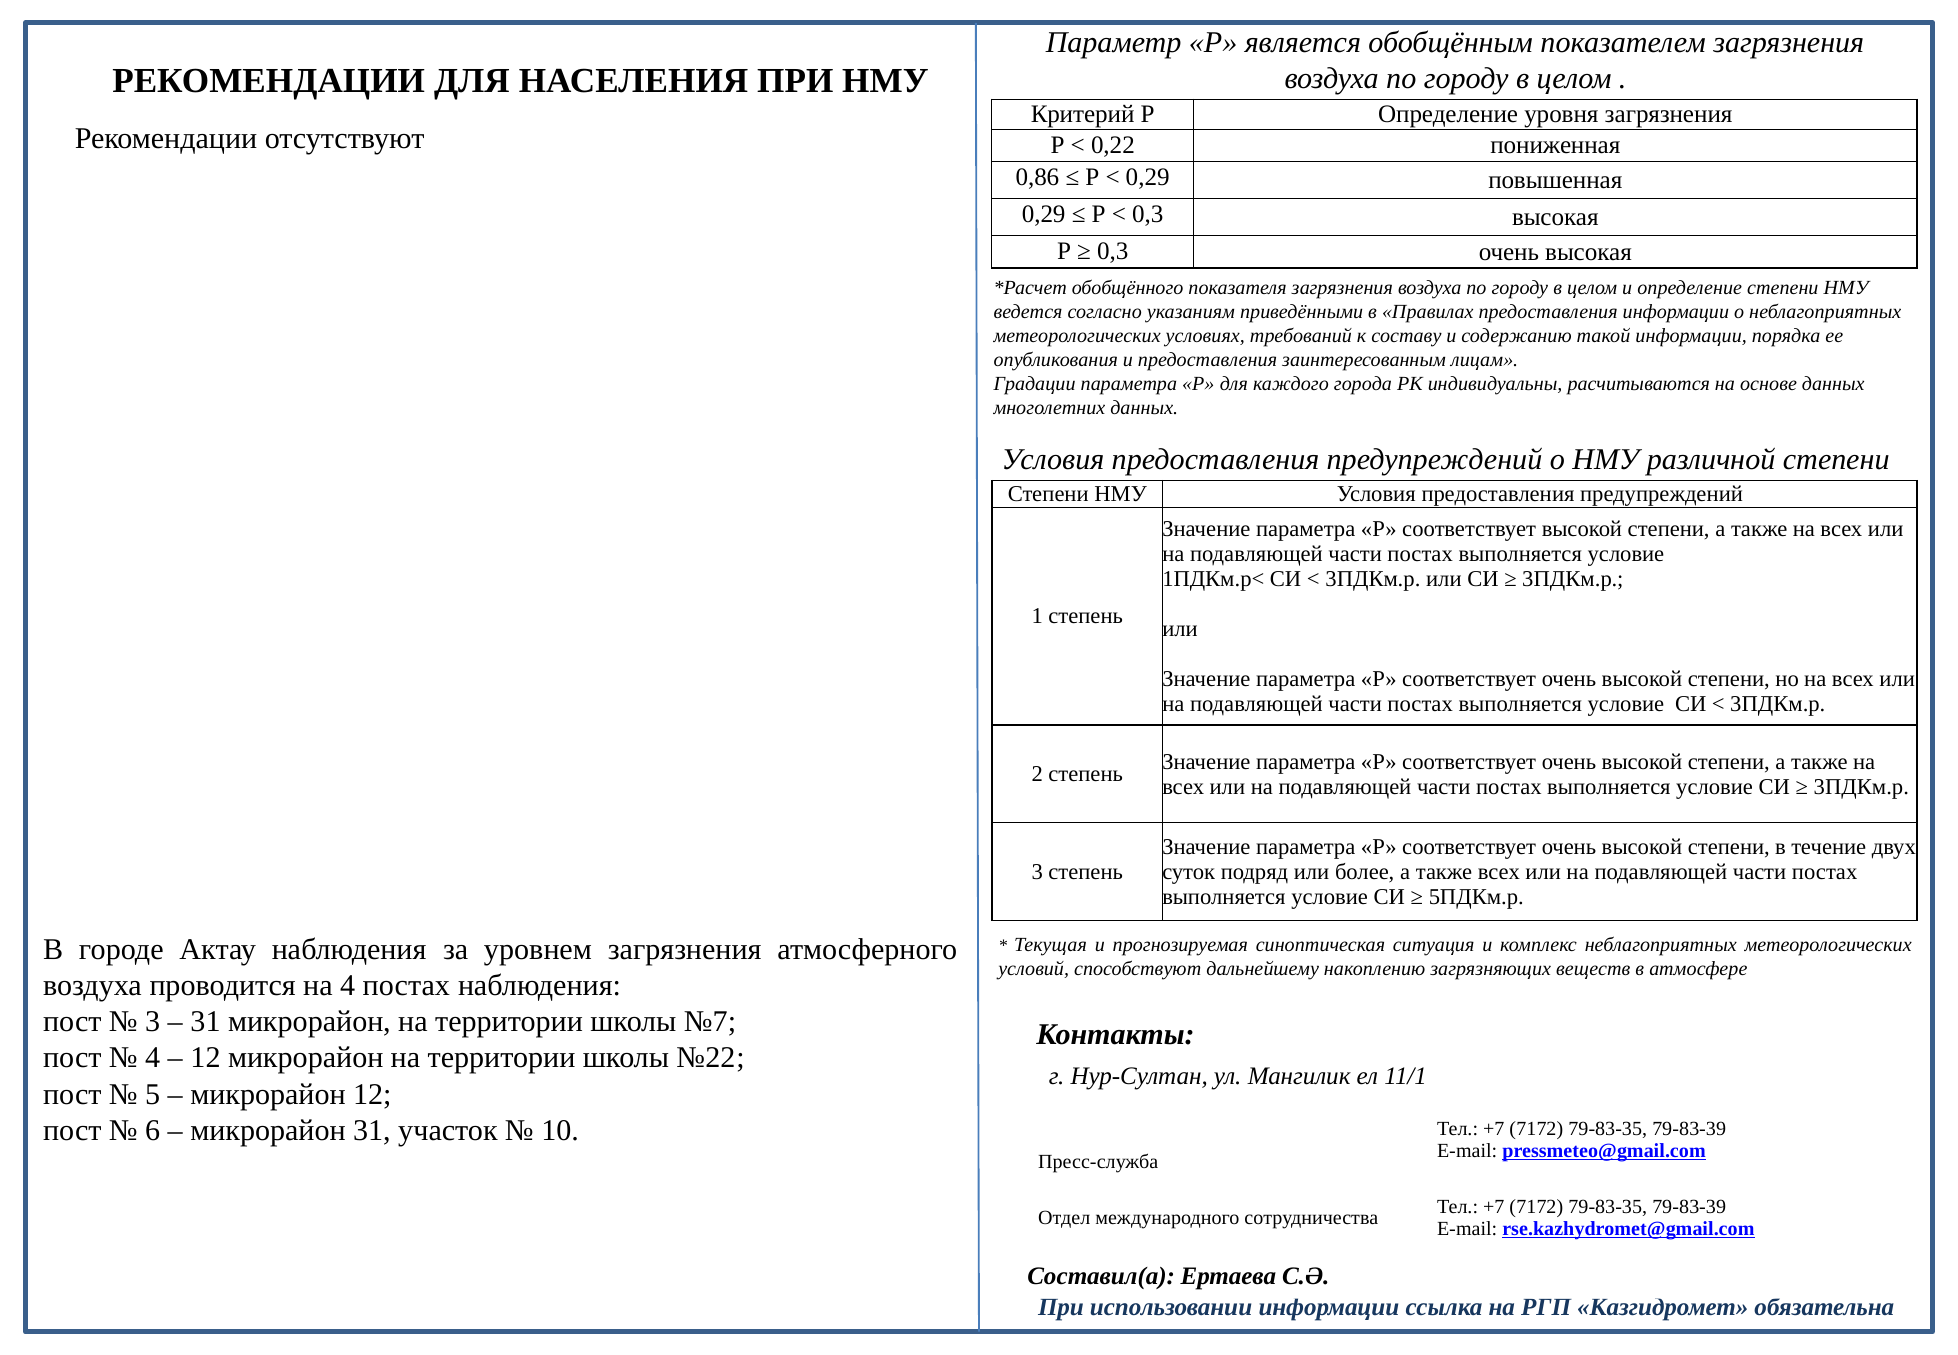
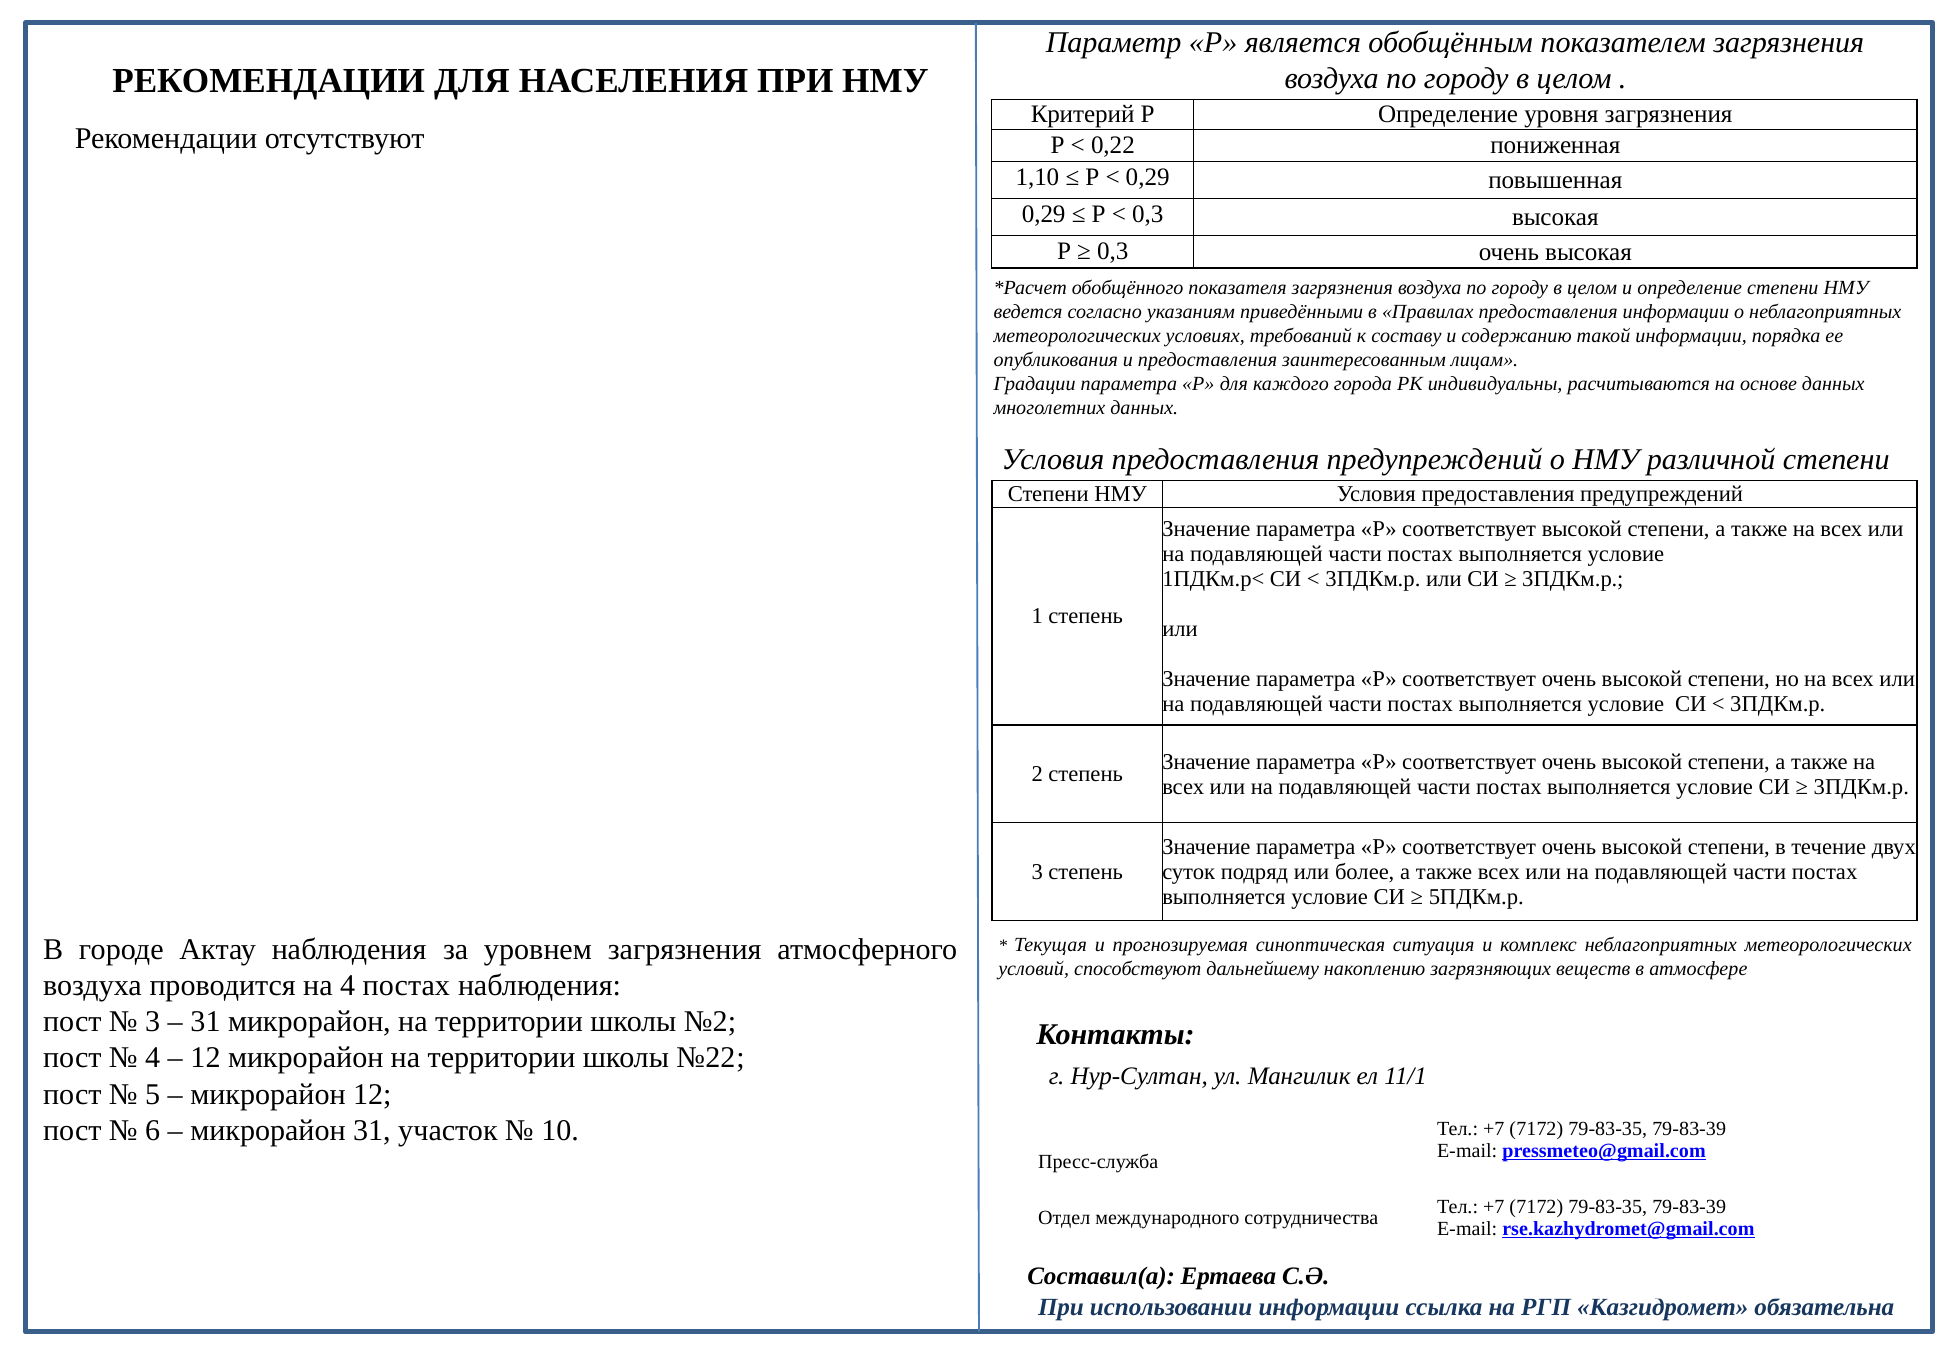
0,86: 0,86 -> 1,10
№7: №7 -> №2
